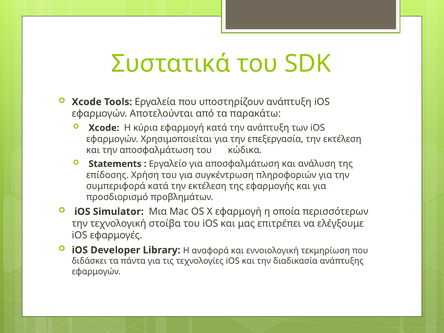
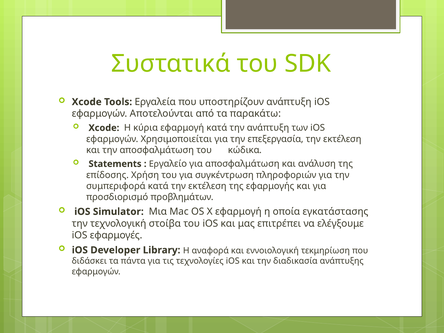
περισσότερων: περισσότερων -> εγκατάστασης
